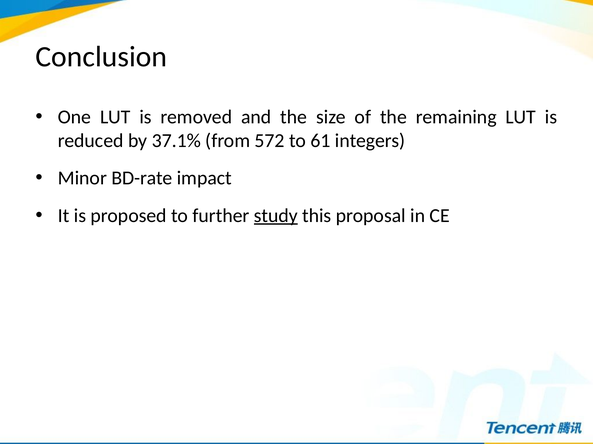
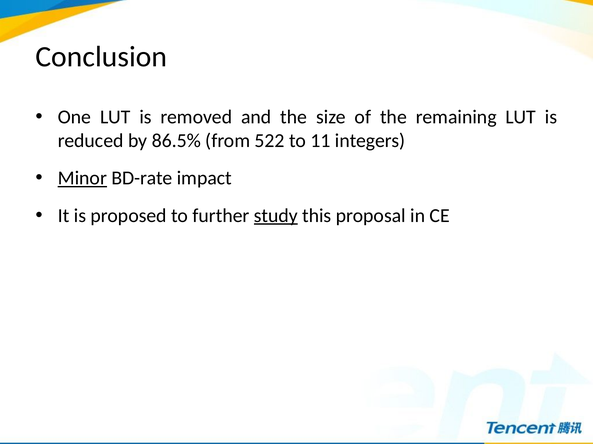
37.1%: 37.1% -> 86.5%
572: 572 -> 522
61: 61 -> 11
Minor underline: none -> present
